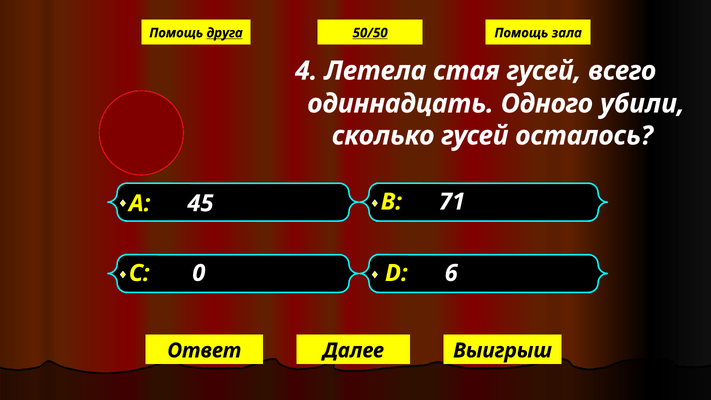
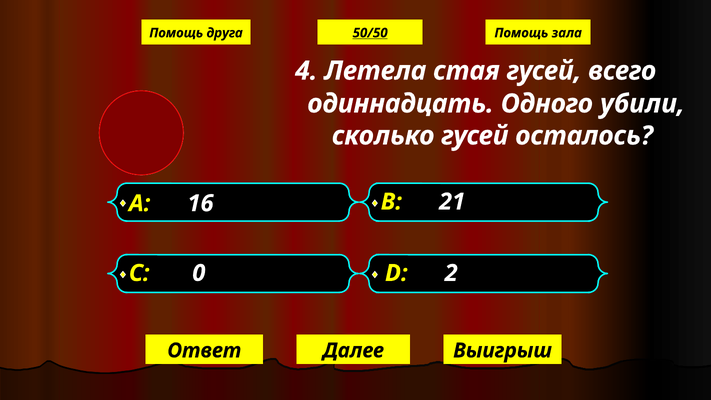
друга underline: present -> none
45: 45 -> 16
71: 71 -> 21
6: 6 -> 2
